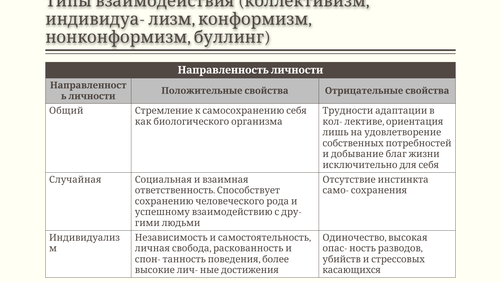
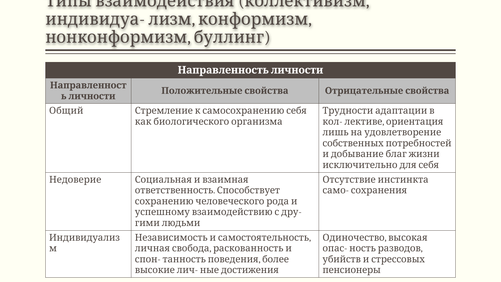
Случайная: Случайная -> Недоверие
касающихся: касающихся -> пенсионеры
